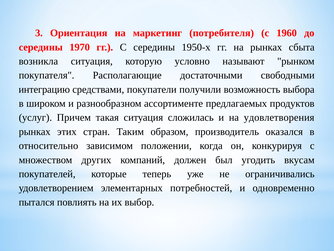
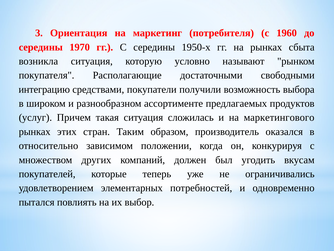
удовлетворения: удовлетворения -> маркетингового
